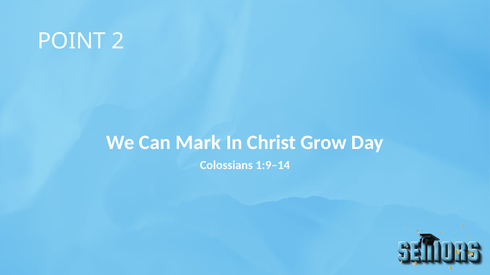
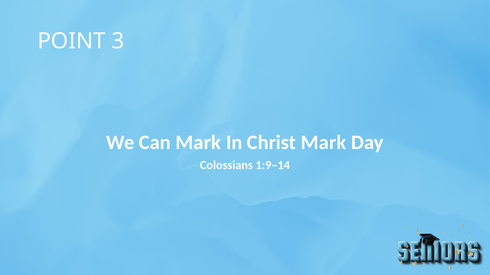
2: 2 -> 3
Christ Grow: Grow -> Mark
